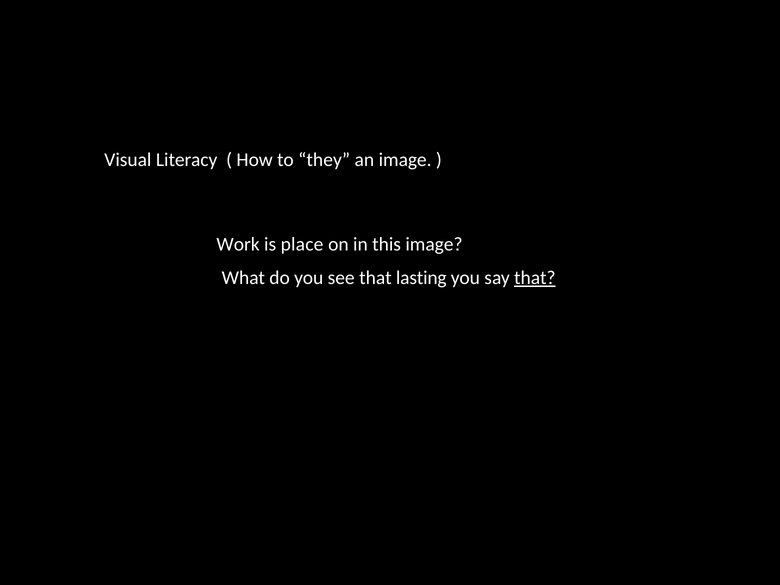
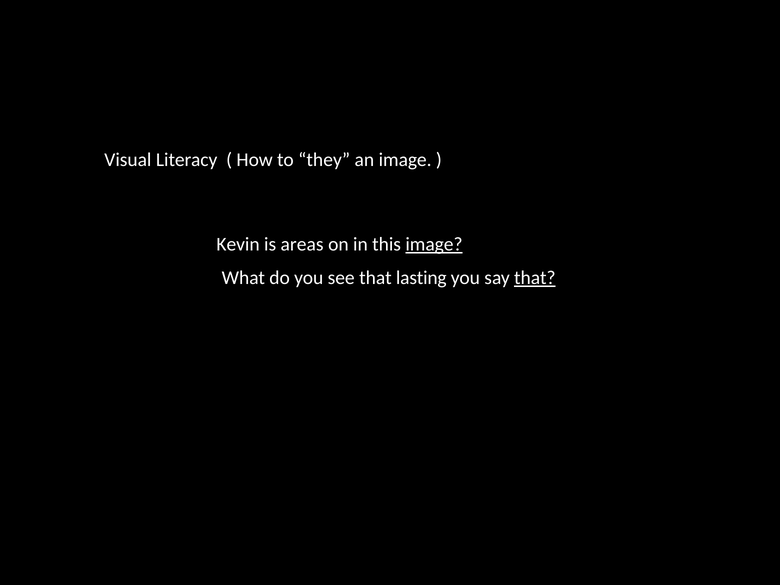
Work: Work -> Kevin
place: place -> areas
image at (434, 244) underline: none -> present
